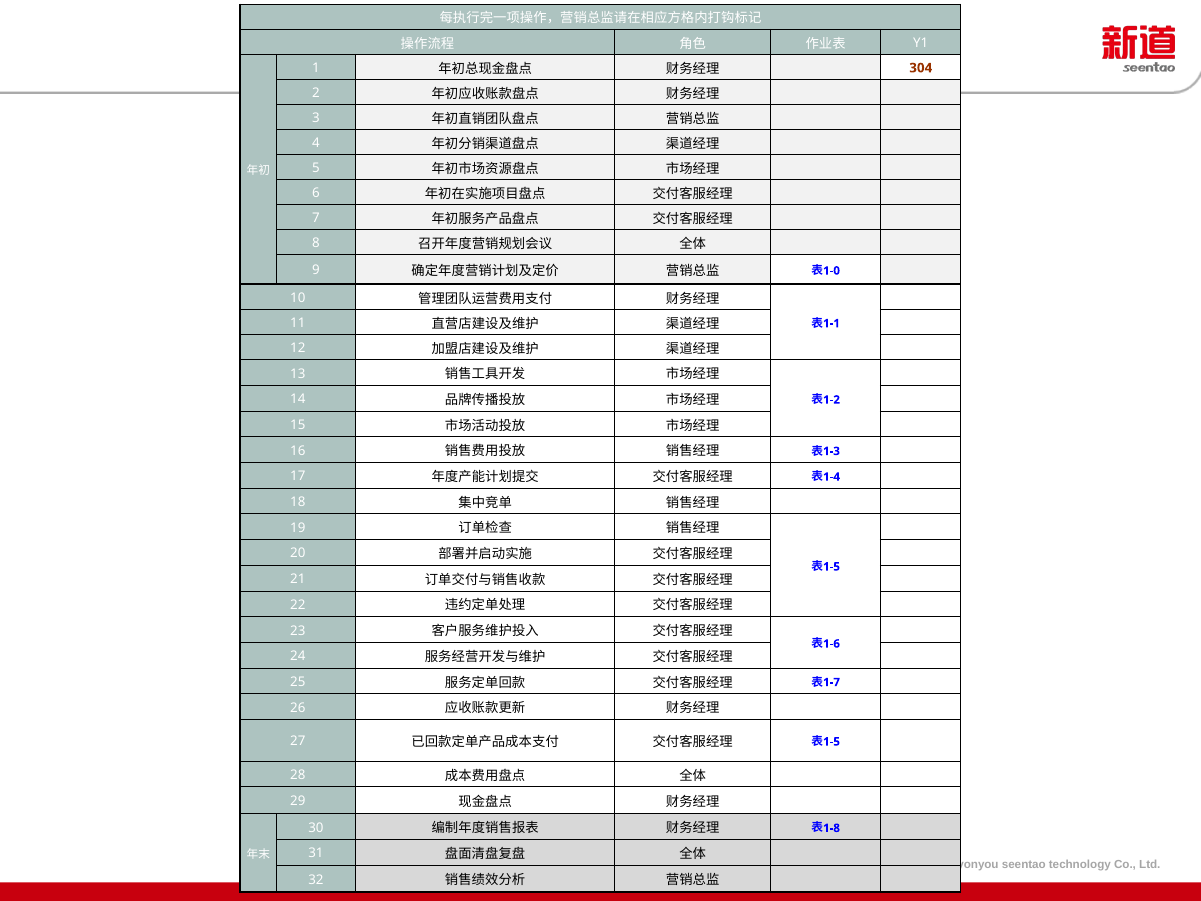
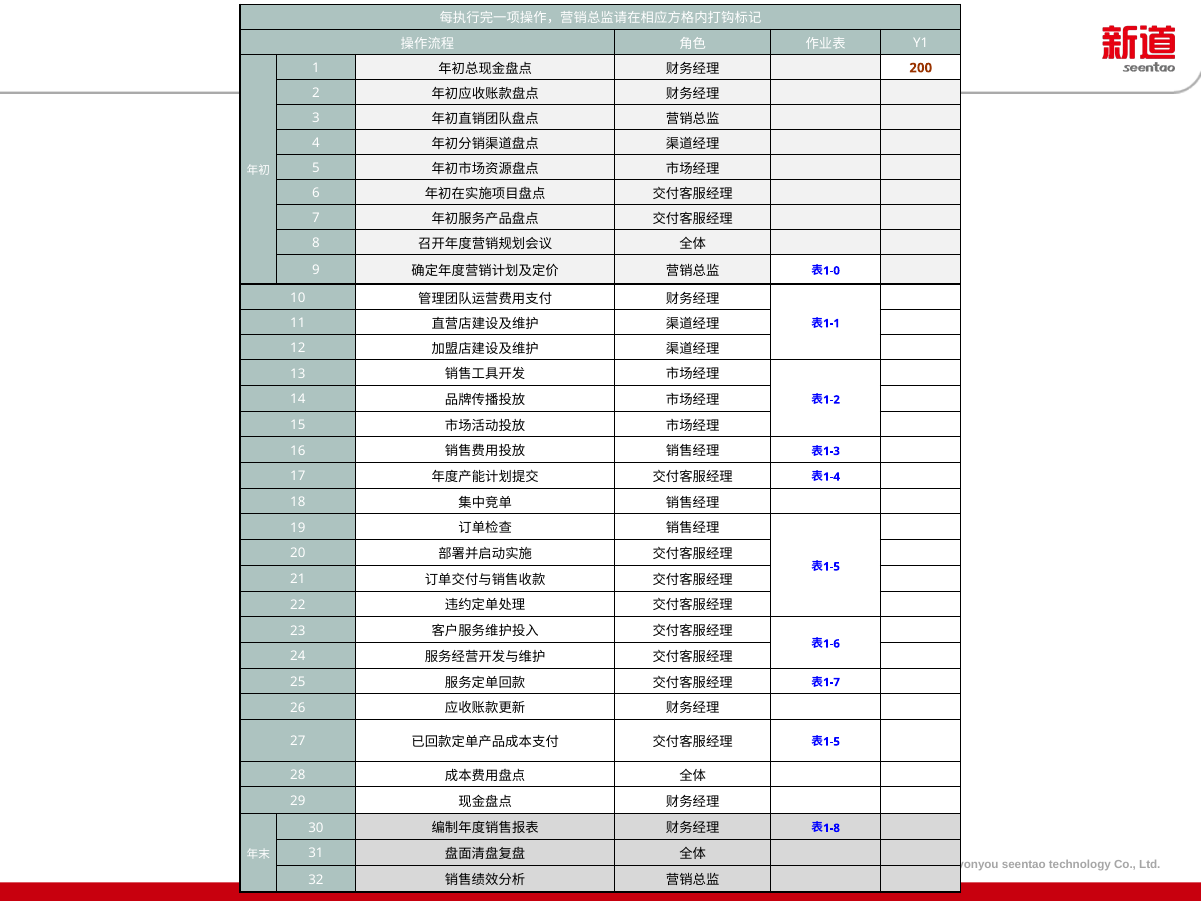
304: 304 -> 200
